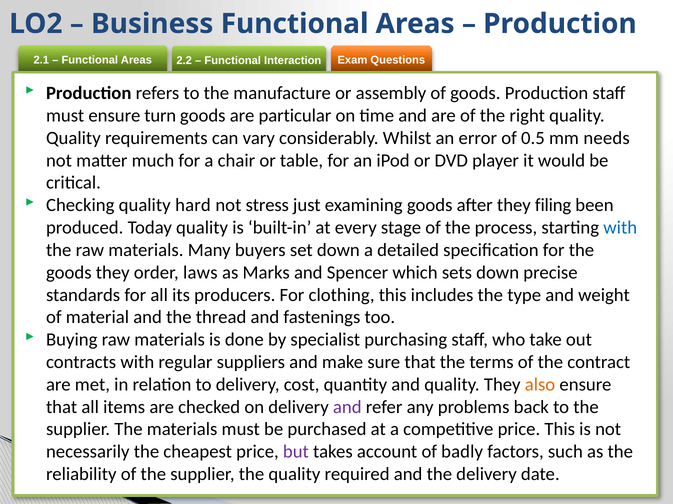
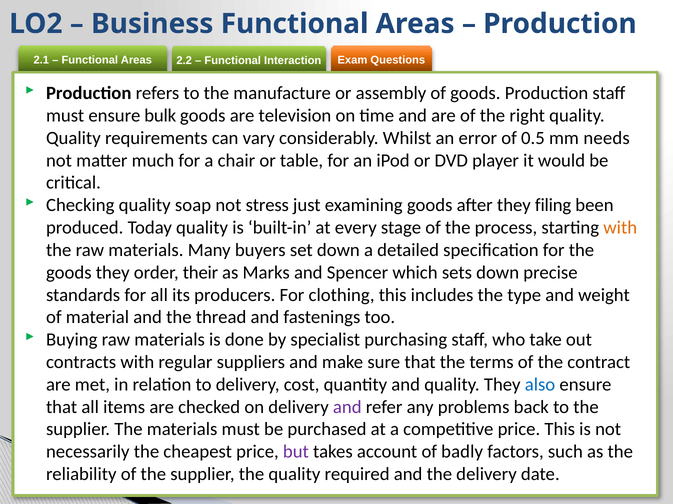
turn: turn -> bulk
particular: particular -> television
hard: hard -> soap
with at (620, 228) colour: blue -> orange
laws: laws -> their
also colour: orange -> blue
